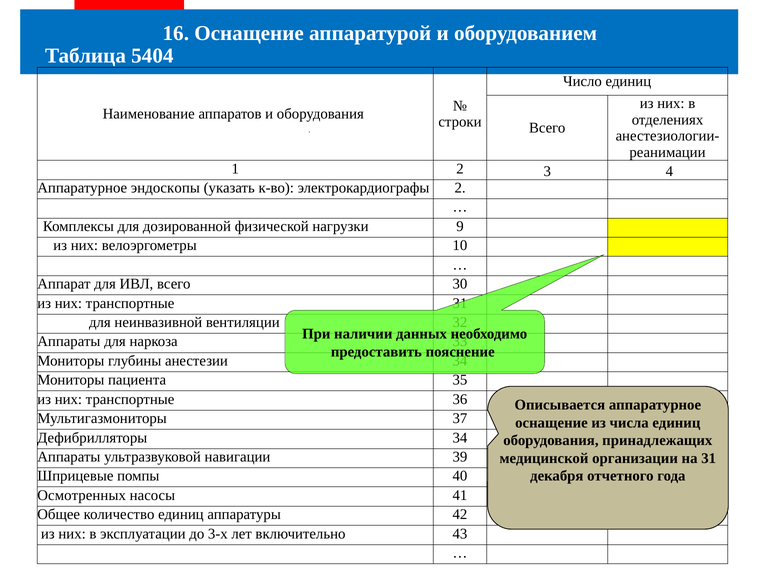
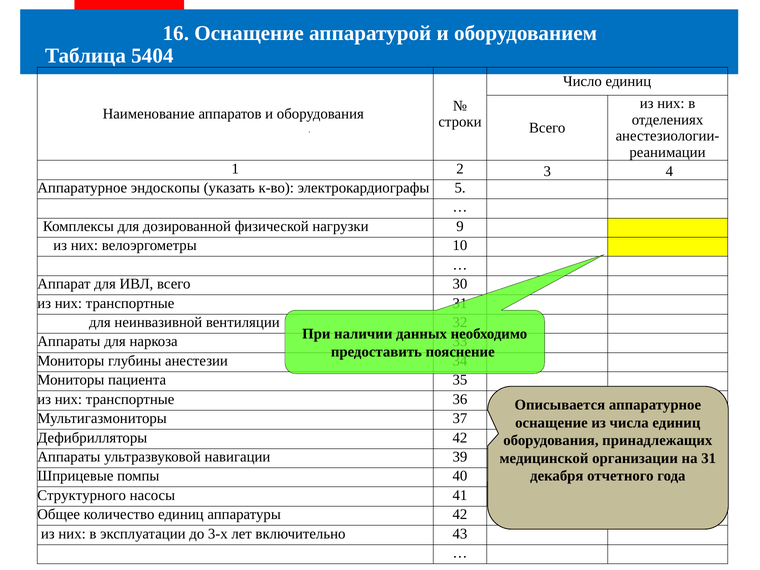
электрокардиографы 2: 2 -> 5
Дефибрилляторы 34: 34 -> 42
Осмотренных: Осмотренных -> Структурного
